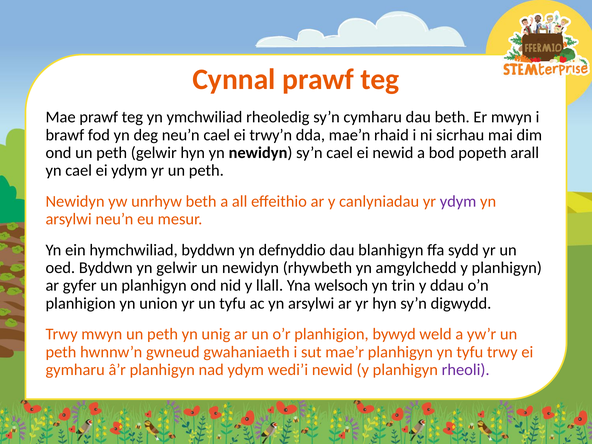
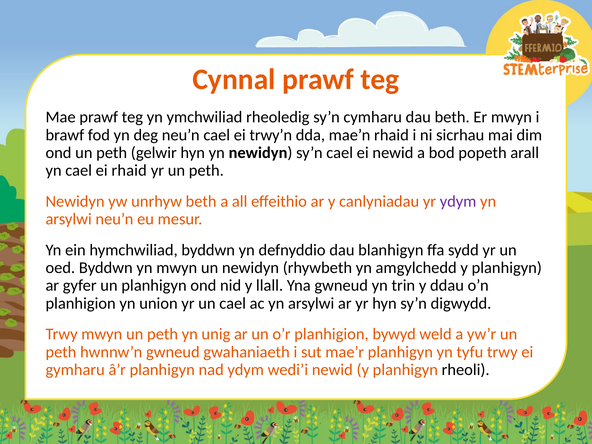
ei ydym: ydym -> rhaid
yn gelwir: gelwir -> mwyn
Yna welsoch: welsoch -> gwneud
un tyfu: tyfu -> cael
rheoli colour: purple -> black
